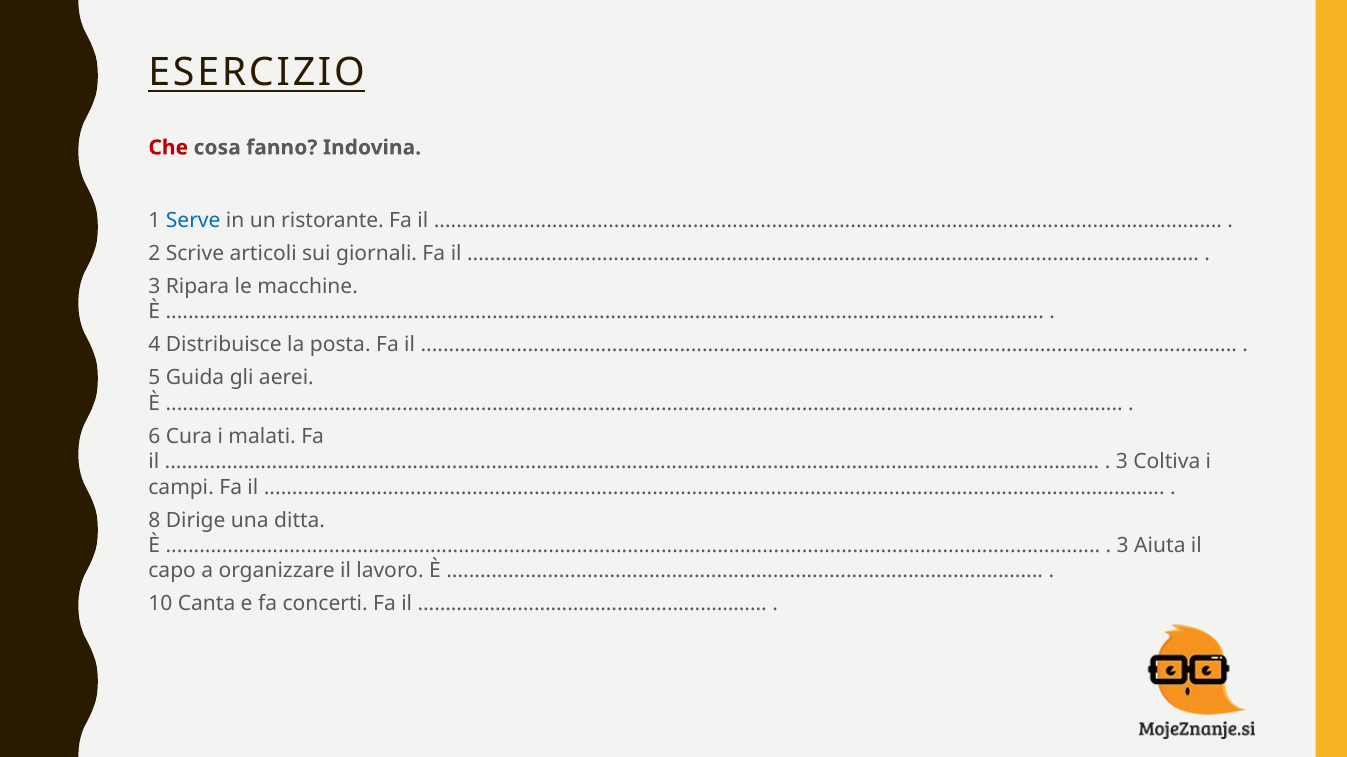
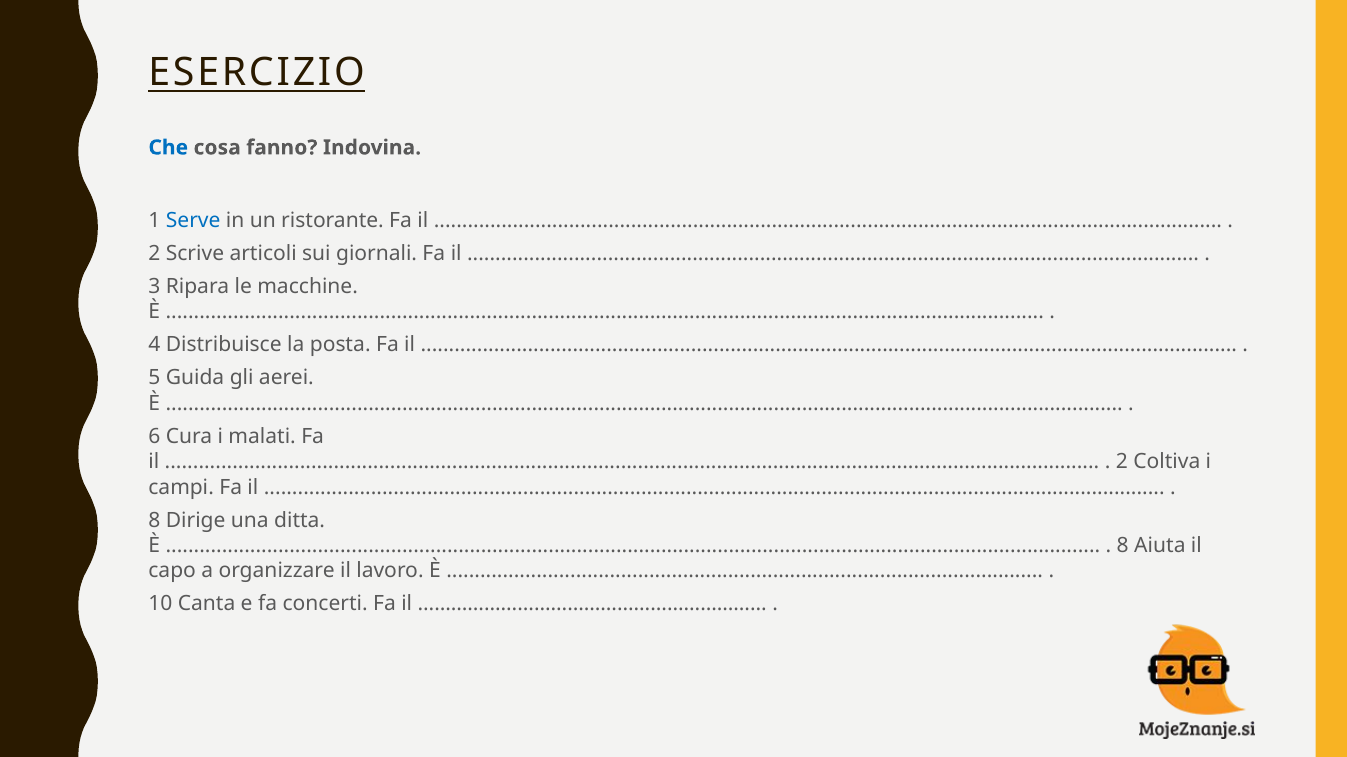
Che colour: red -> blue
3 at (1122, 462): 3 -> 2
3 at (1123, 546): 3 -> 8
